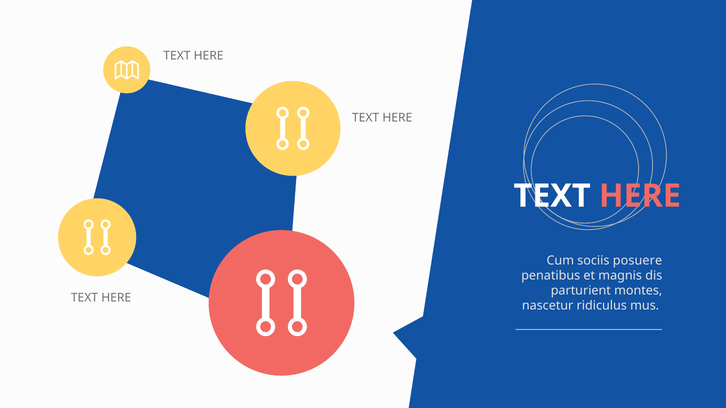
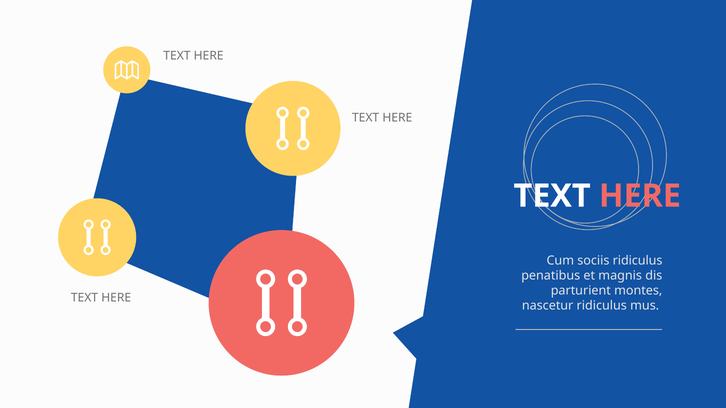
sociis posuere: posuere -> ridiculus
